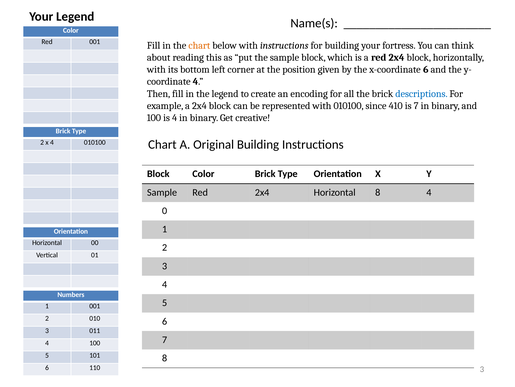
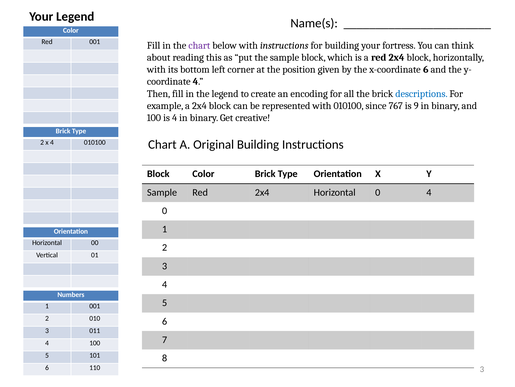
chart at (199, 45) colour: orange -> purple
410: 410 -> 767
is 7: 7 -> 9
Horizontal 8: 8 -> 0
